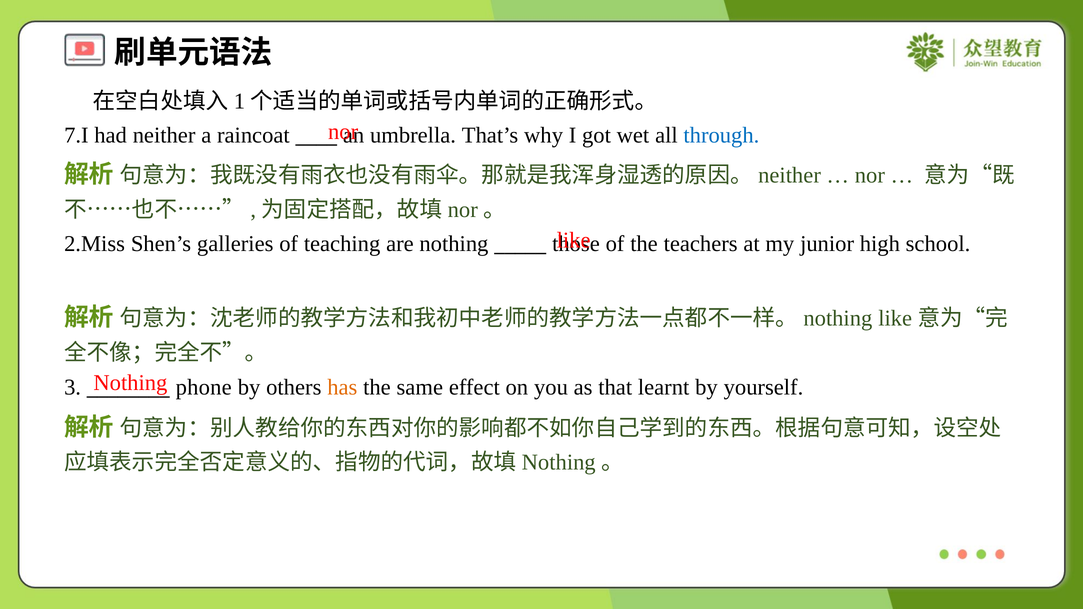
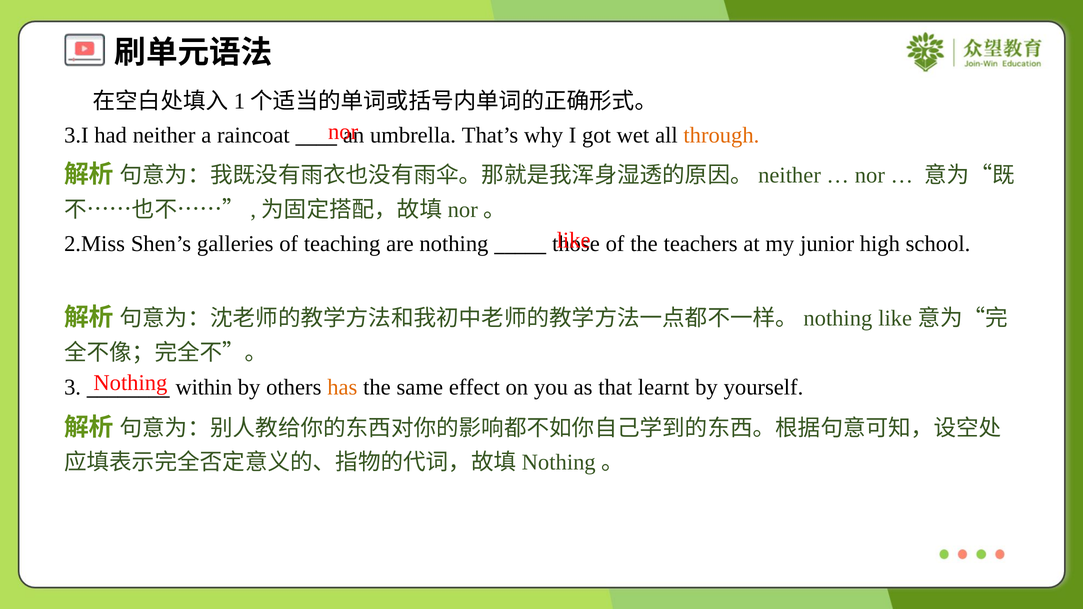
7.I: 7.I -> 3.I
through colour: blue -> orange
phone: phone -> within
